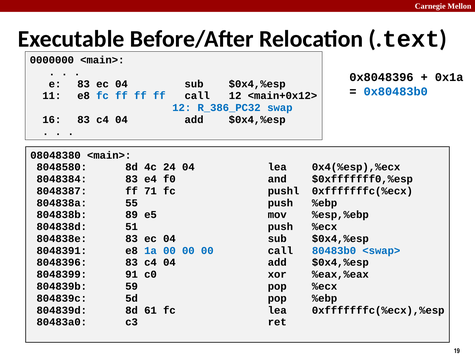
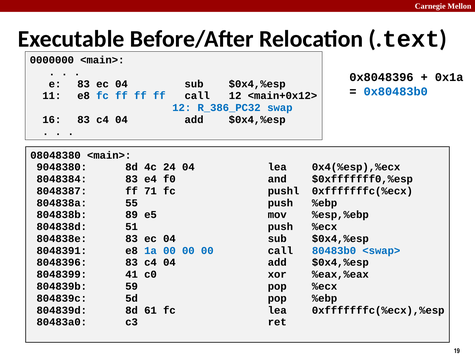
8048580: 8048580 -> 9048380
91: 91 -> 41
